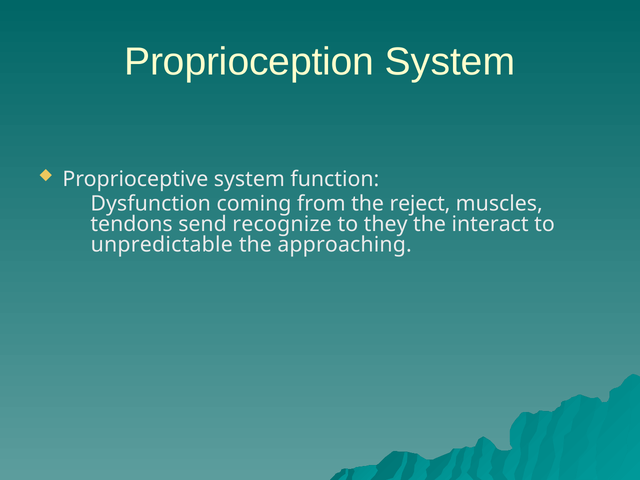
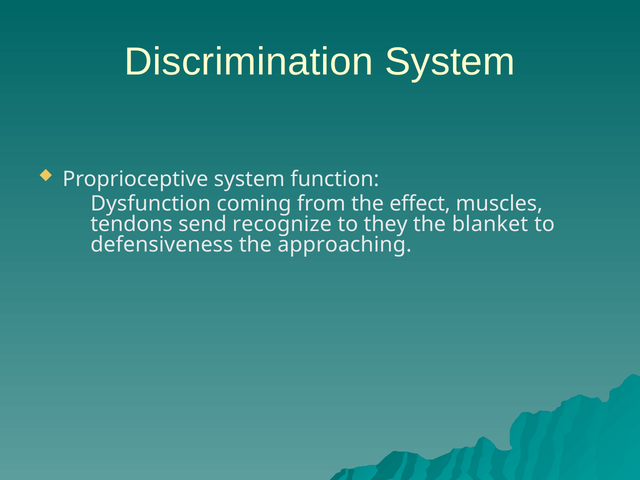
Proprioception: Proprioception -> Discrimination
reject: reject -> effect
interact: interact -> blanket
unpredictable: unpredictable -> defensiveness
